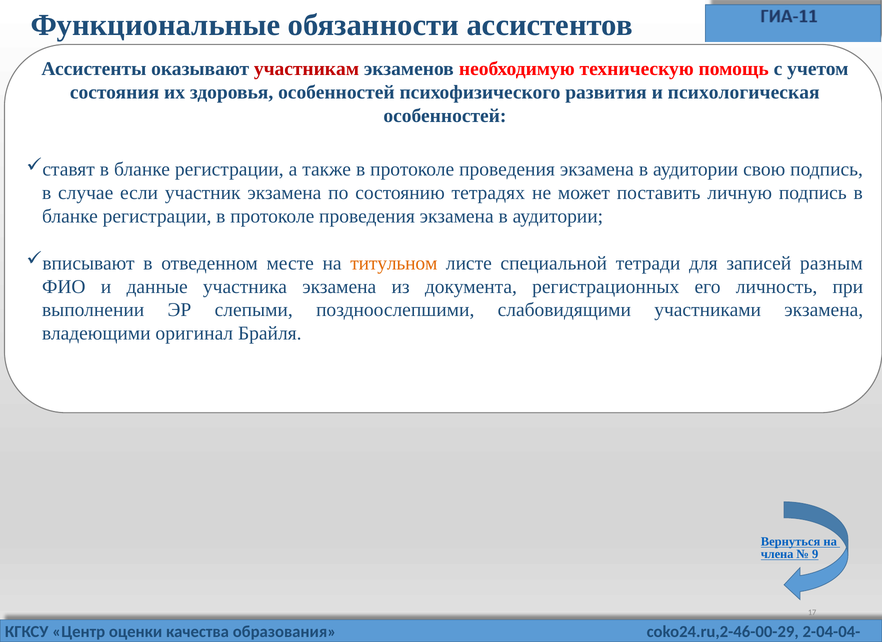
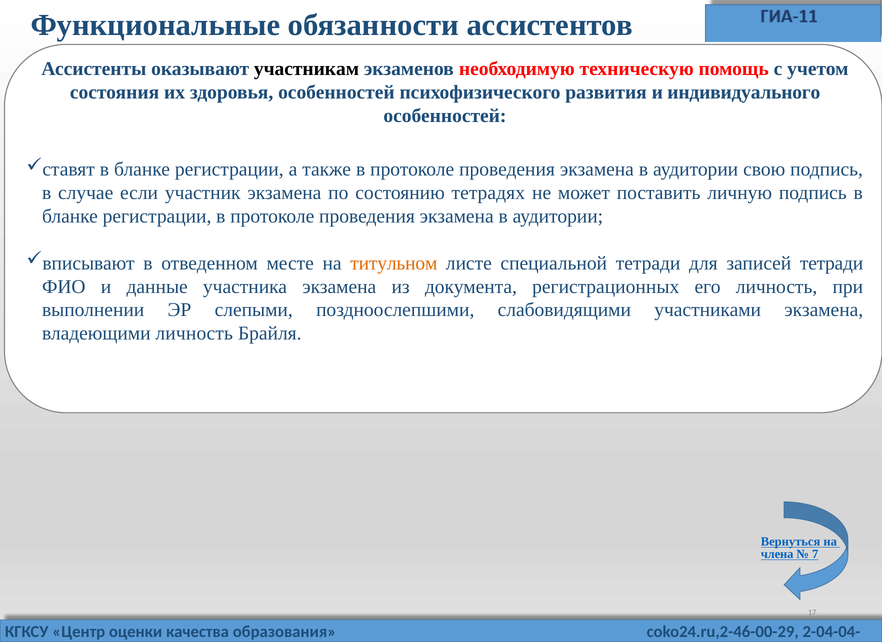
участникам colour: red -> black
психологическая: психологическая -> индивидуального
записей разным: разным -> тетради
владеющими оригинал: оригинал -> личность
9: 9 -> 7
